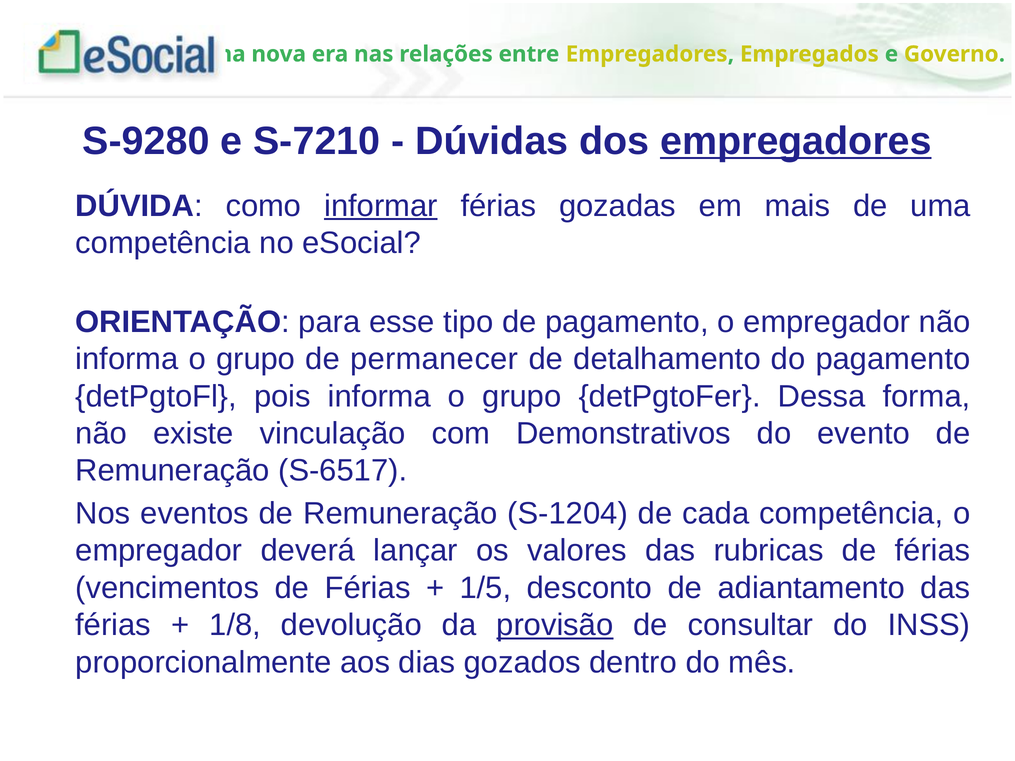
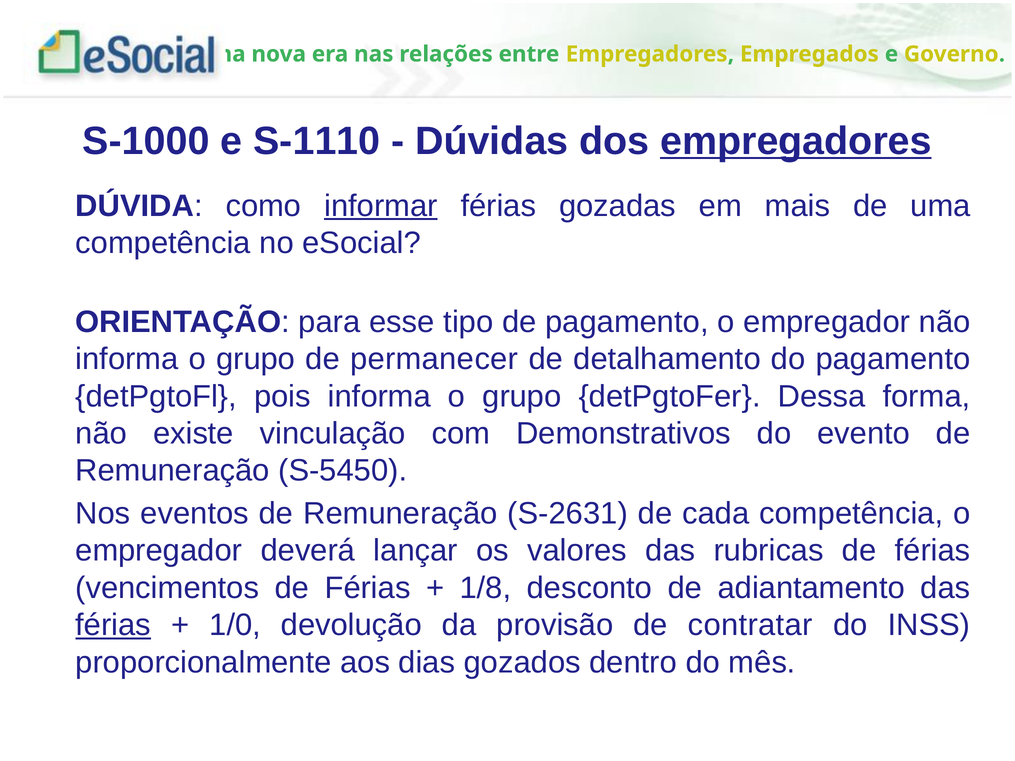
S-9280: S-9280 -> S-1000
S-7210: S-7210 -> S-1110
S-6517: S-6517 -> S-5450
S-1204: S-1204 -> S-2631
1/5: 1/5 -> 1/8
férias at (113, 625) underline: none -> present
1/8: 1/8 -> 1/0
provisão underline: present -> none
consultar: consultar -> contratar
